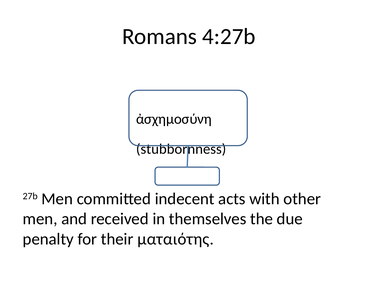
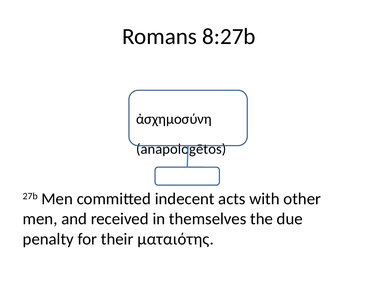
4:27b: 4:27b -> 8:27b
stubbornness: stubbornness -> anapologētos
